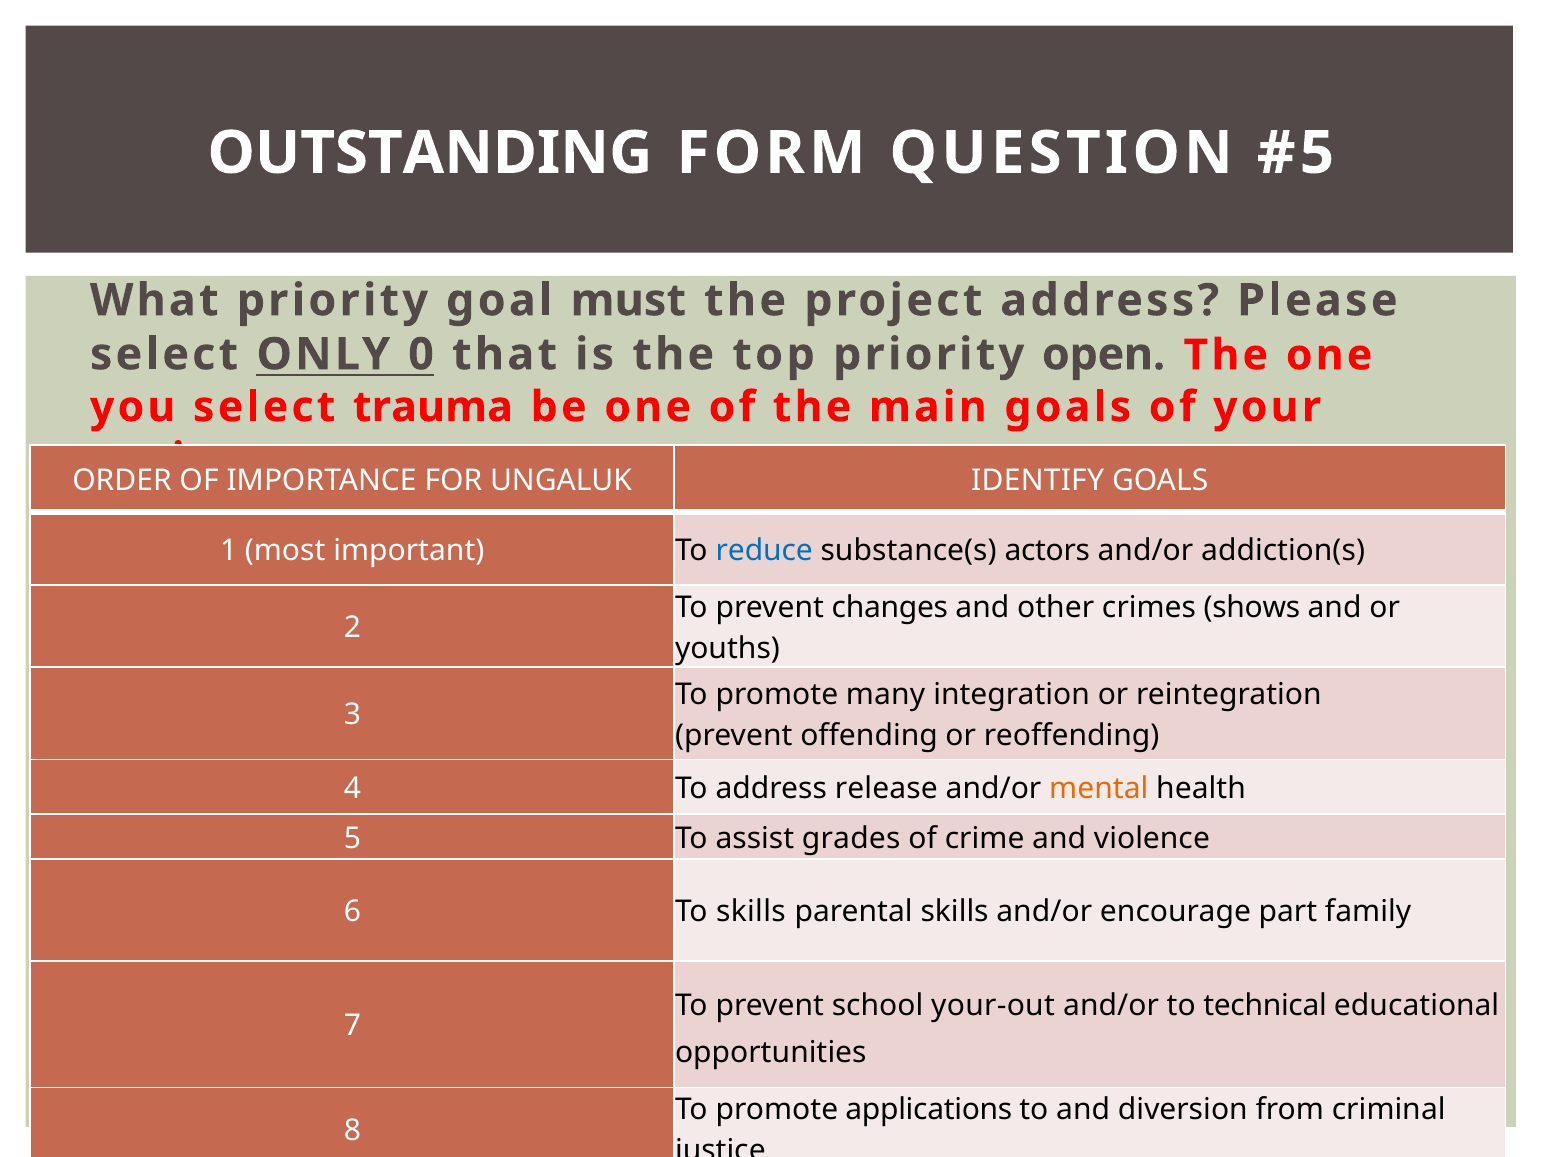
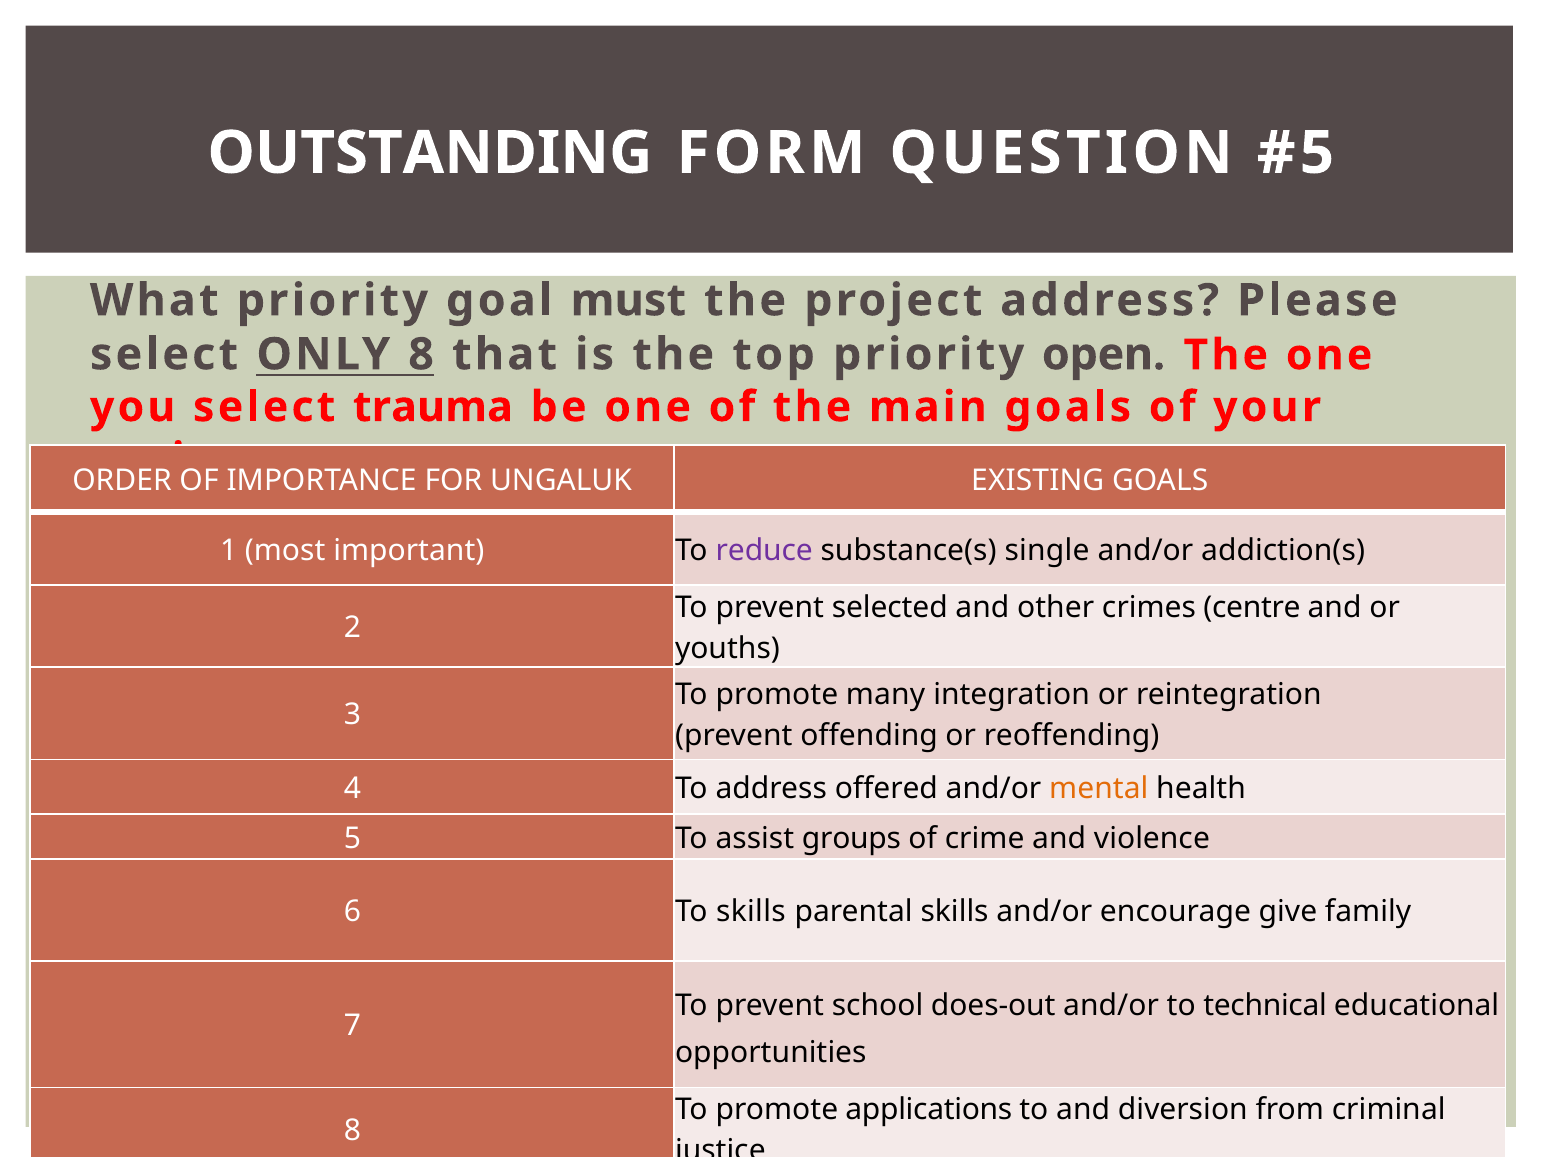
ONLY 0: 0 -> 8
IDENTIFY: IDENTIFY -> EXISTING
reduce colour: blue -> purple
actors: actors -> single
changes: changes -> selected
shows: shows -> centre
release: release -> offered
grades: grades -> groups
part: part -> give
your-out: your-out -> does-out
